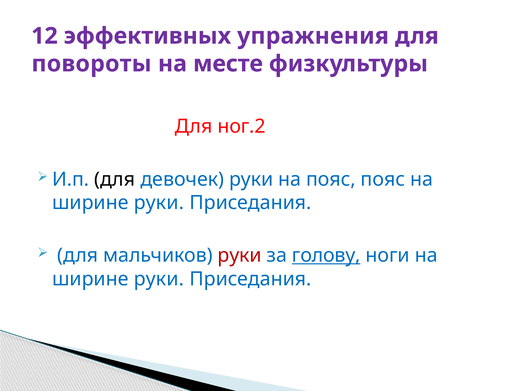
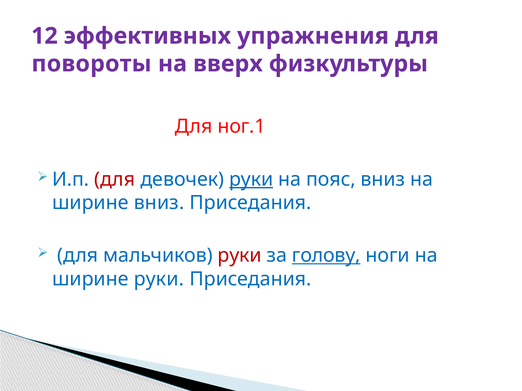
месте: месте -> вверх
ног.2: ног.2 -> ног.1
для at (115, 179) colour: black -> red
руки at (251, 179) underline: none -> present
пояс пояс: пояс -> вниз
руки at (159, 203): руки -> вниз
